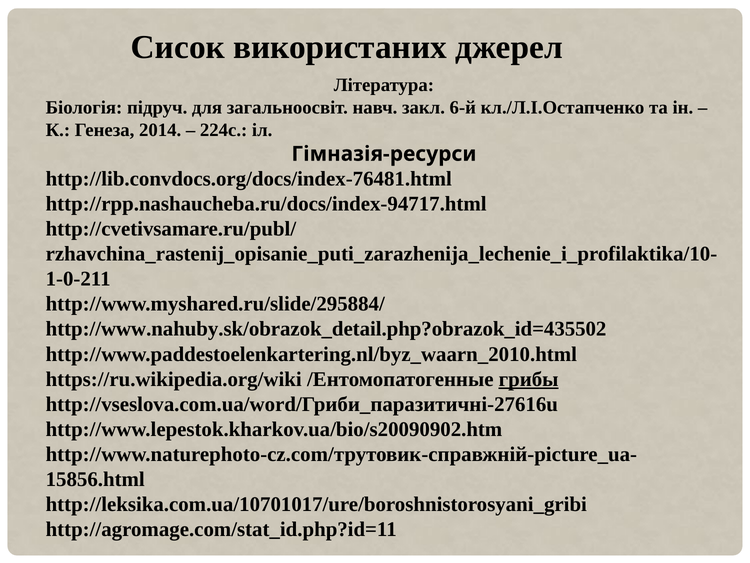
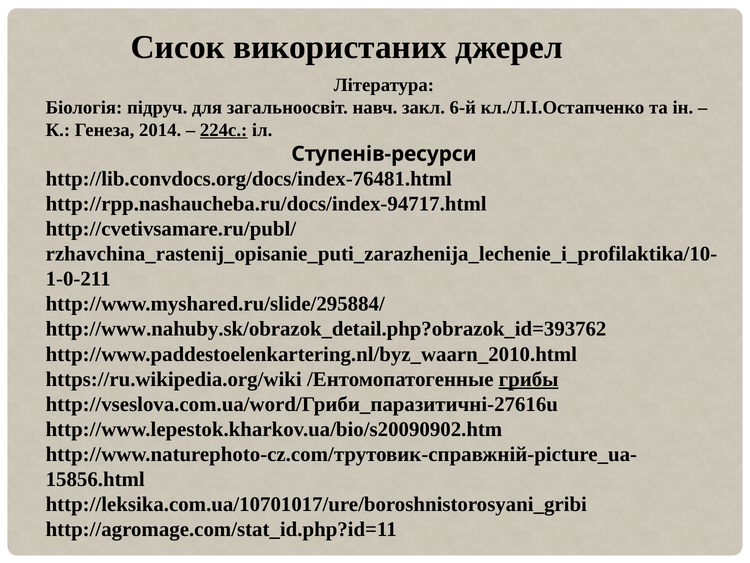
224с underline: none -> present
Гімназія-ресурси: Гімназія-ресурси -> Ступенів-ресурси
http://www.nahuby.sk/obrazok_detail.php?obrazok_id=435502: http://www.nahuby.sk/obrazok_detail.php?obrazok_id=435502 -> http://www.nahuby.sk/obrazok_detail.php?obrazok_id=393762
